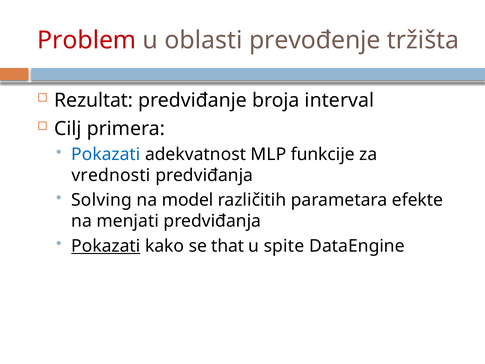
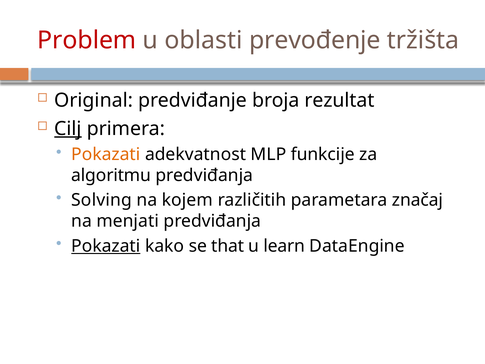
Rezultat: Rezultat -> Original
interval: interval -> rezultat
Cilj underline: none -> present
Pokazati at (106, 154) colour: blue -> orange
vrednosti: vrednosti -> algoritmu
model: model -> kojem
efekte: efekte -> značaj
spite: spite -> learn
